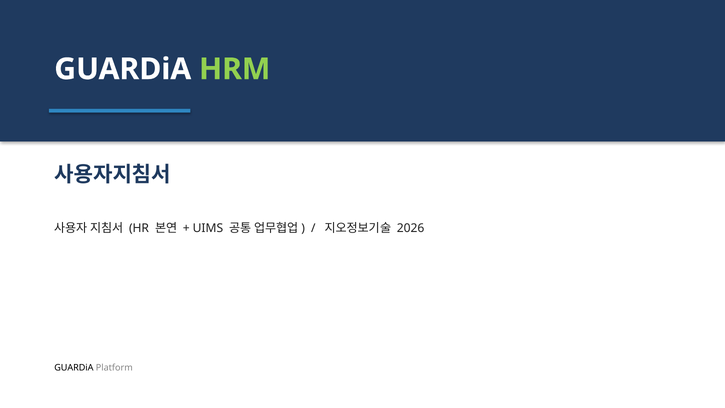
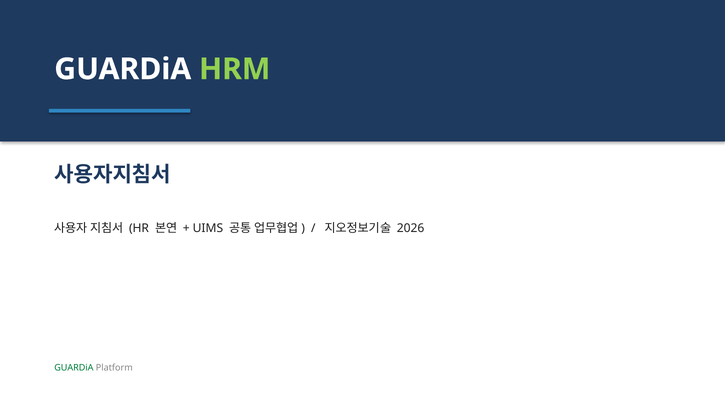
GUARDiA at (74, 368) colour: black -> green
